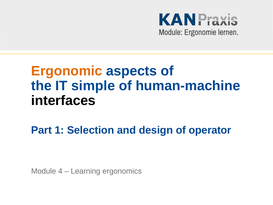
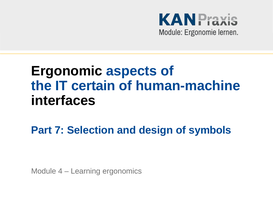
Ergonomic colour: orange -> black
simple: simple -> certain
1: 1 -> 7
operator: operator -> symbols
